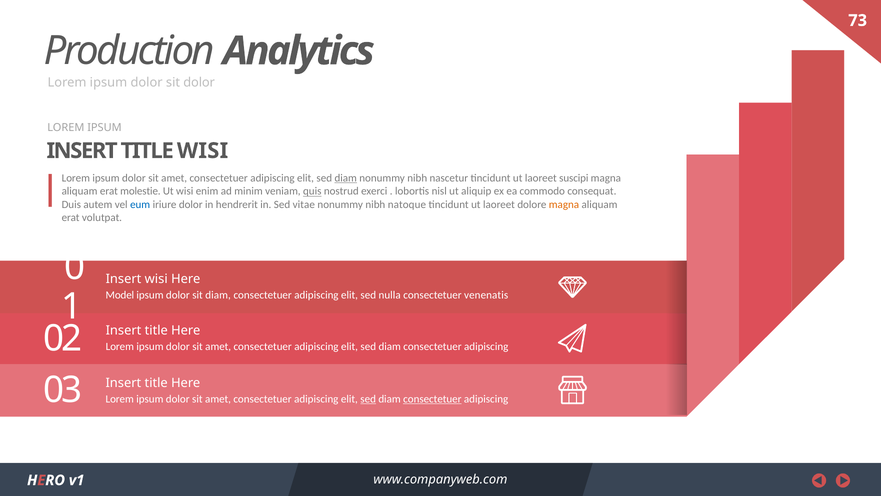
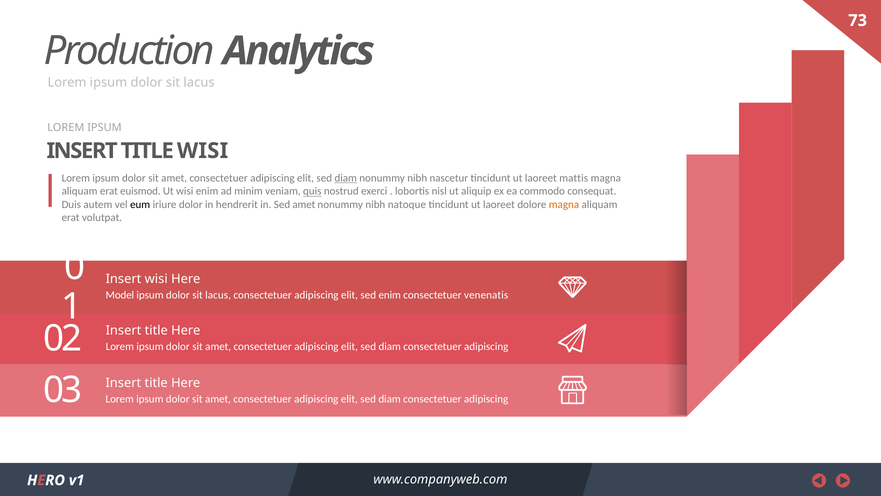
dolor at (199, 83): dolor -> lacus
suscipi: suscipi -> mattis
molestie: molestie -> euismod
eum colour: blue -> black
Sed vitae: vitae -> amet
diam at (218, 295): diam -> lacus
sed nulla: nulla -> enim
sed at (368, 399) underline: present -> none
consectetuer at (432, 399) underline: present -> none
